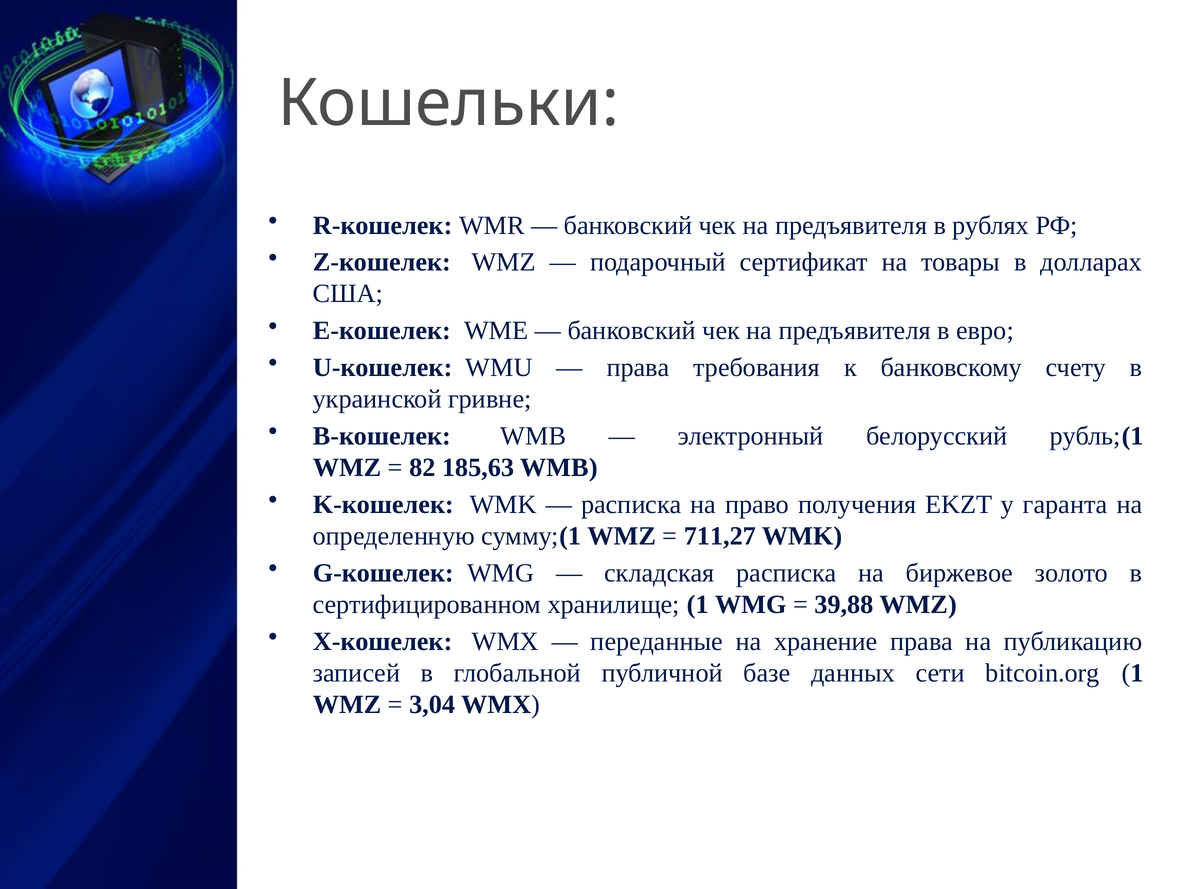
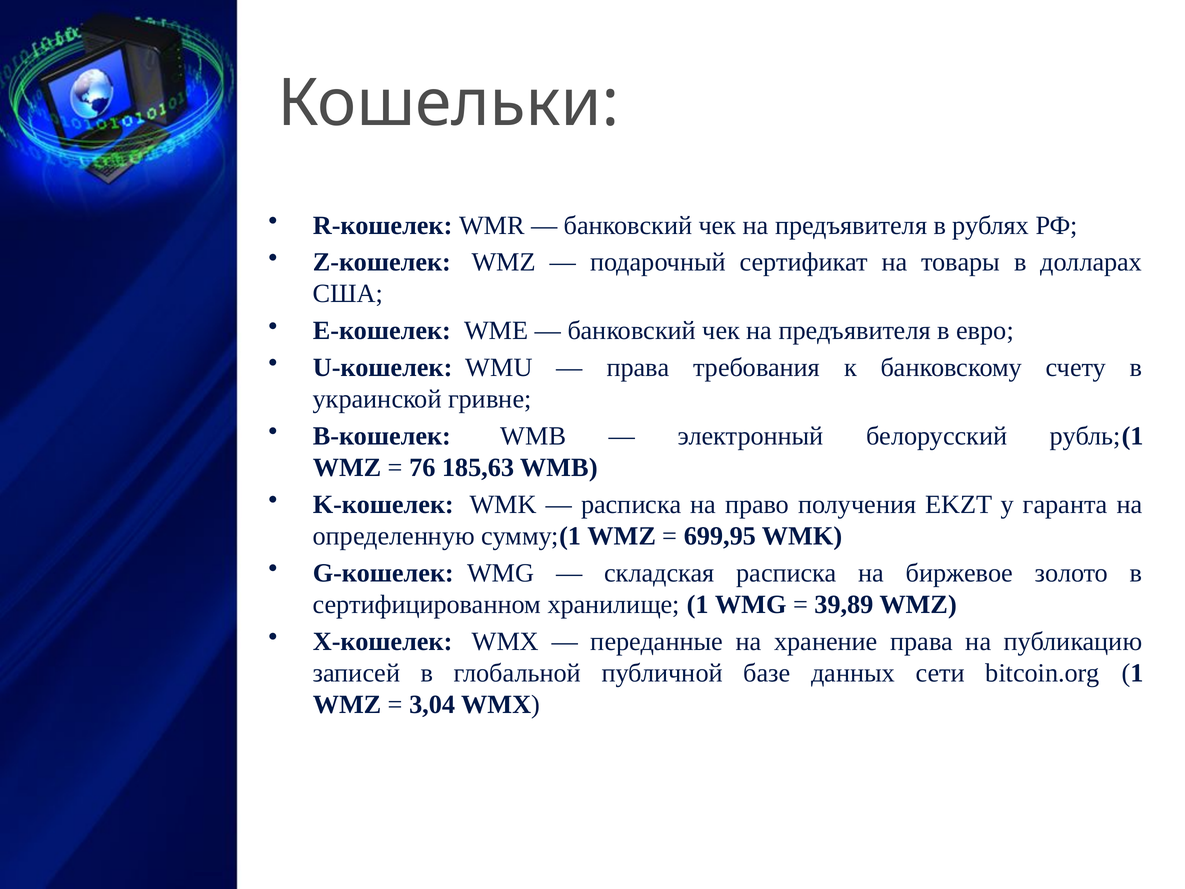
82: 82 -> 76
711,27: 711,27 -> 699,95
39,88: 39,88 -> 39,89
